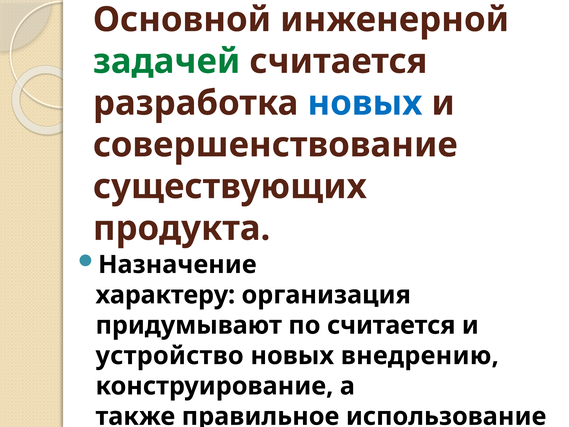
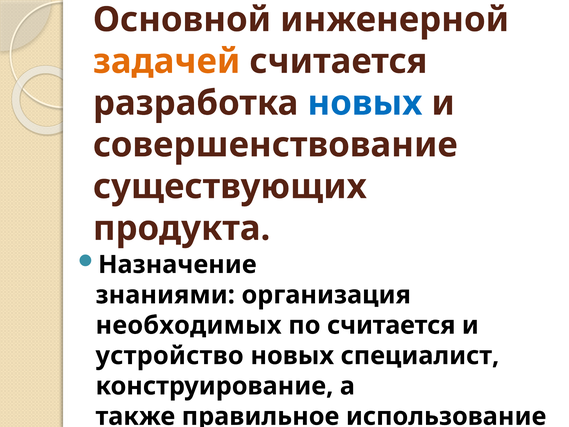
задачей colour: green -> orange
характеру: характеру -> знаниями
придумывают: придумывают -> необходимых
внедрению: внедрению -> специалист
